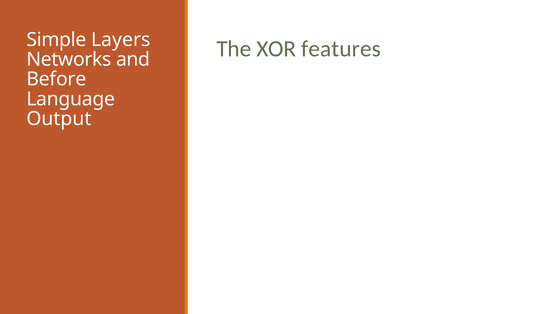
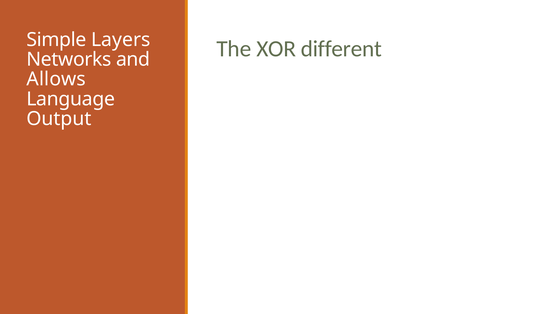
features: features -> different
Before: Before -> Allows
